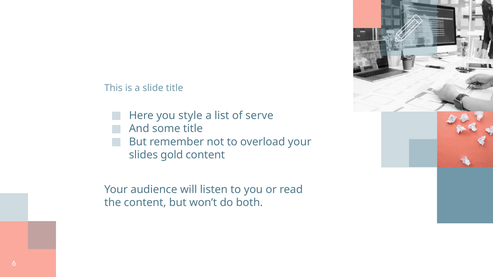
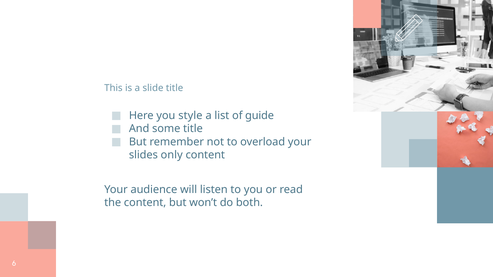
serve: serve -> guide
gold: gold -> only
